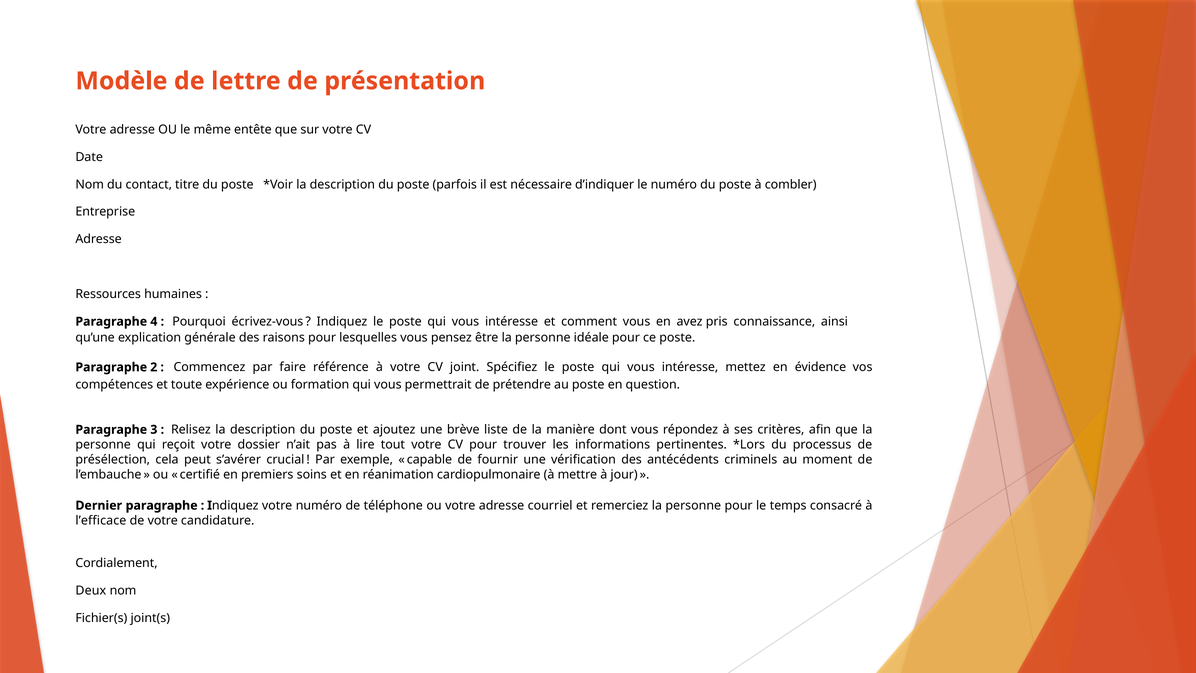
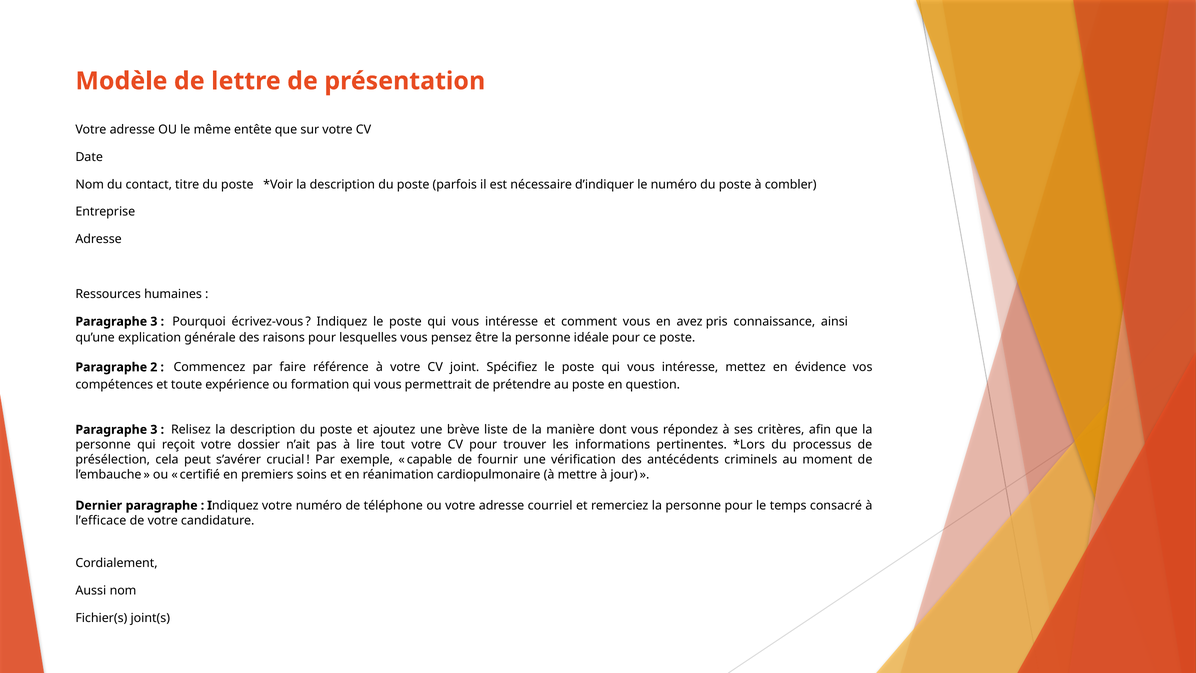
4 at (154, 321): 4 -> 3
Deux: Deux -> Aussi
